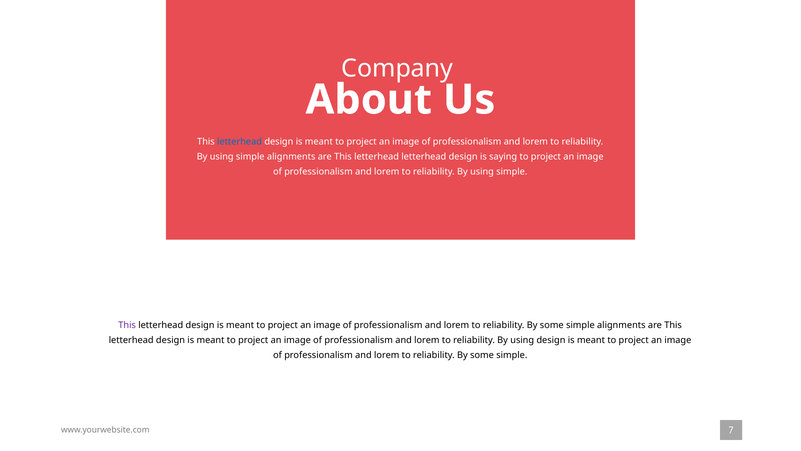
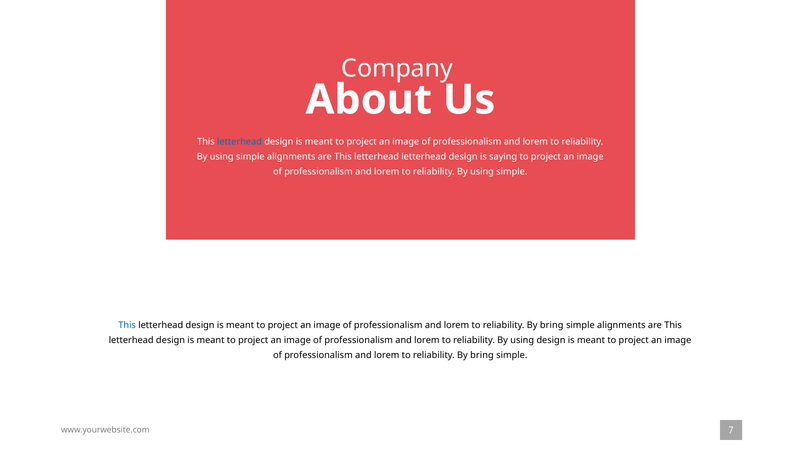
This at (127, 325) colour: purple -> blue
some at (552, 325): some -> bring
some at (482, 355): some -> bring
